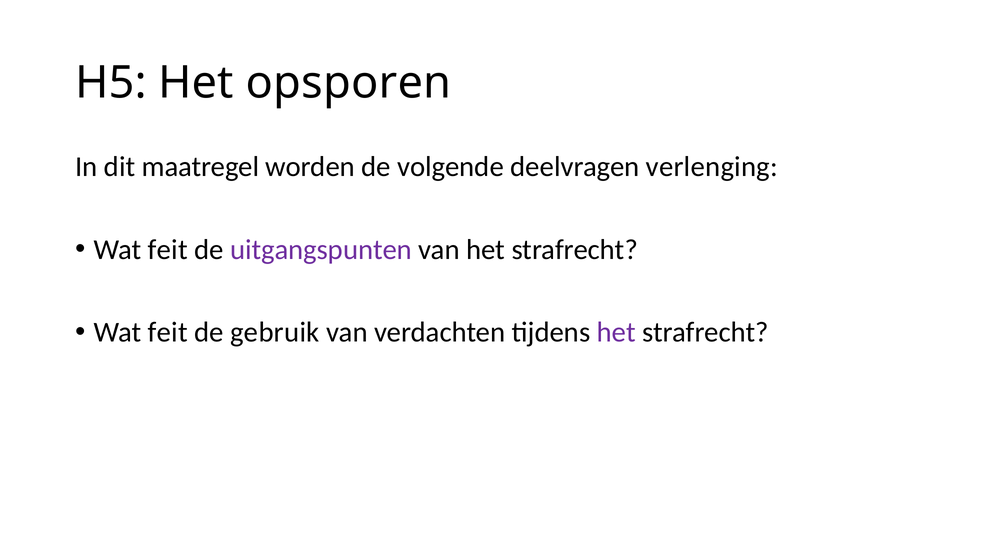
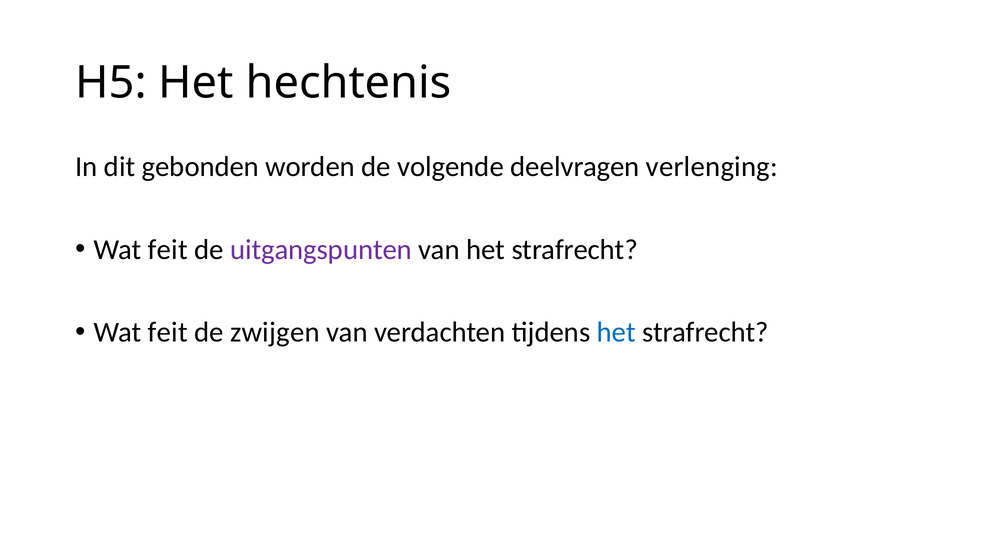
opsporen: opsporen -> hechtenis
maatregel: maatregel -> gebonden
gebruik: gebruik -> zwijgen
het at (616, 332) colour: purple -> blue
